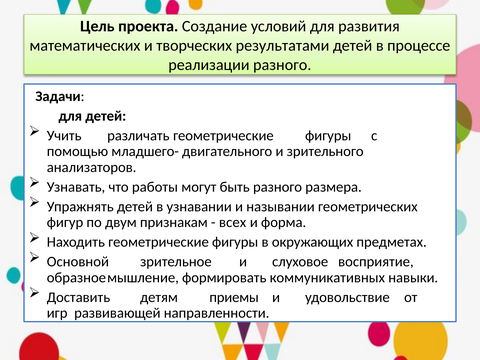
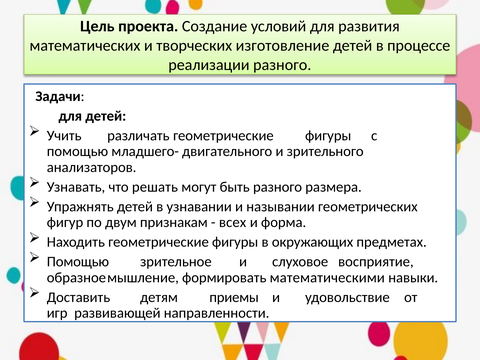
результатами: результатами -> изготовление
работы: работы -> решать
Основной at (78, 262): Основной -> Помощью
коммуникативных: коммуникативных -> математическими
